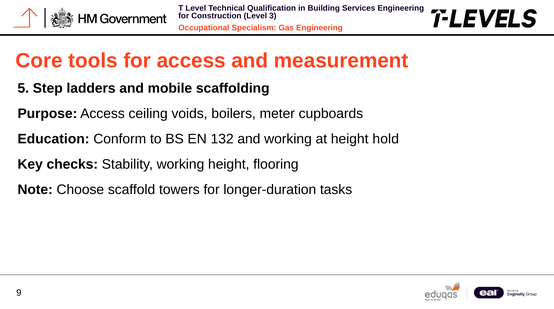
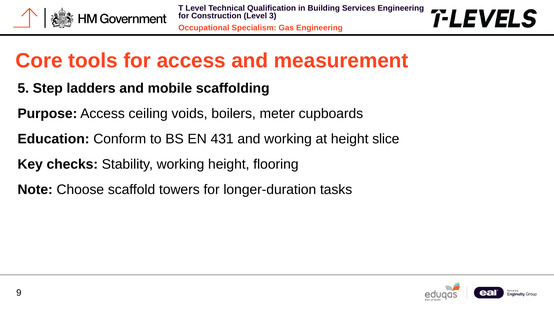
132: 132 -> 431
hold: hold -> slice
